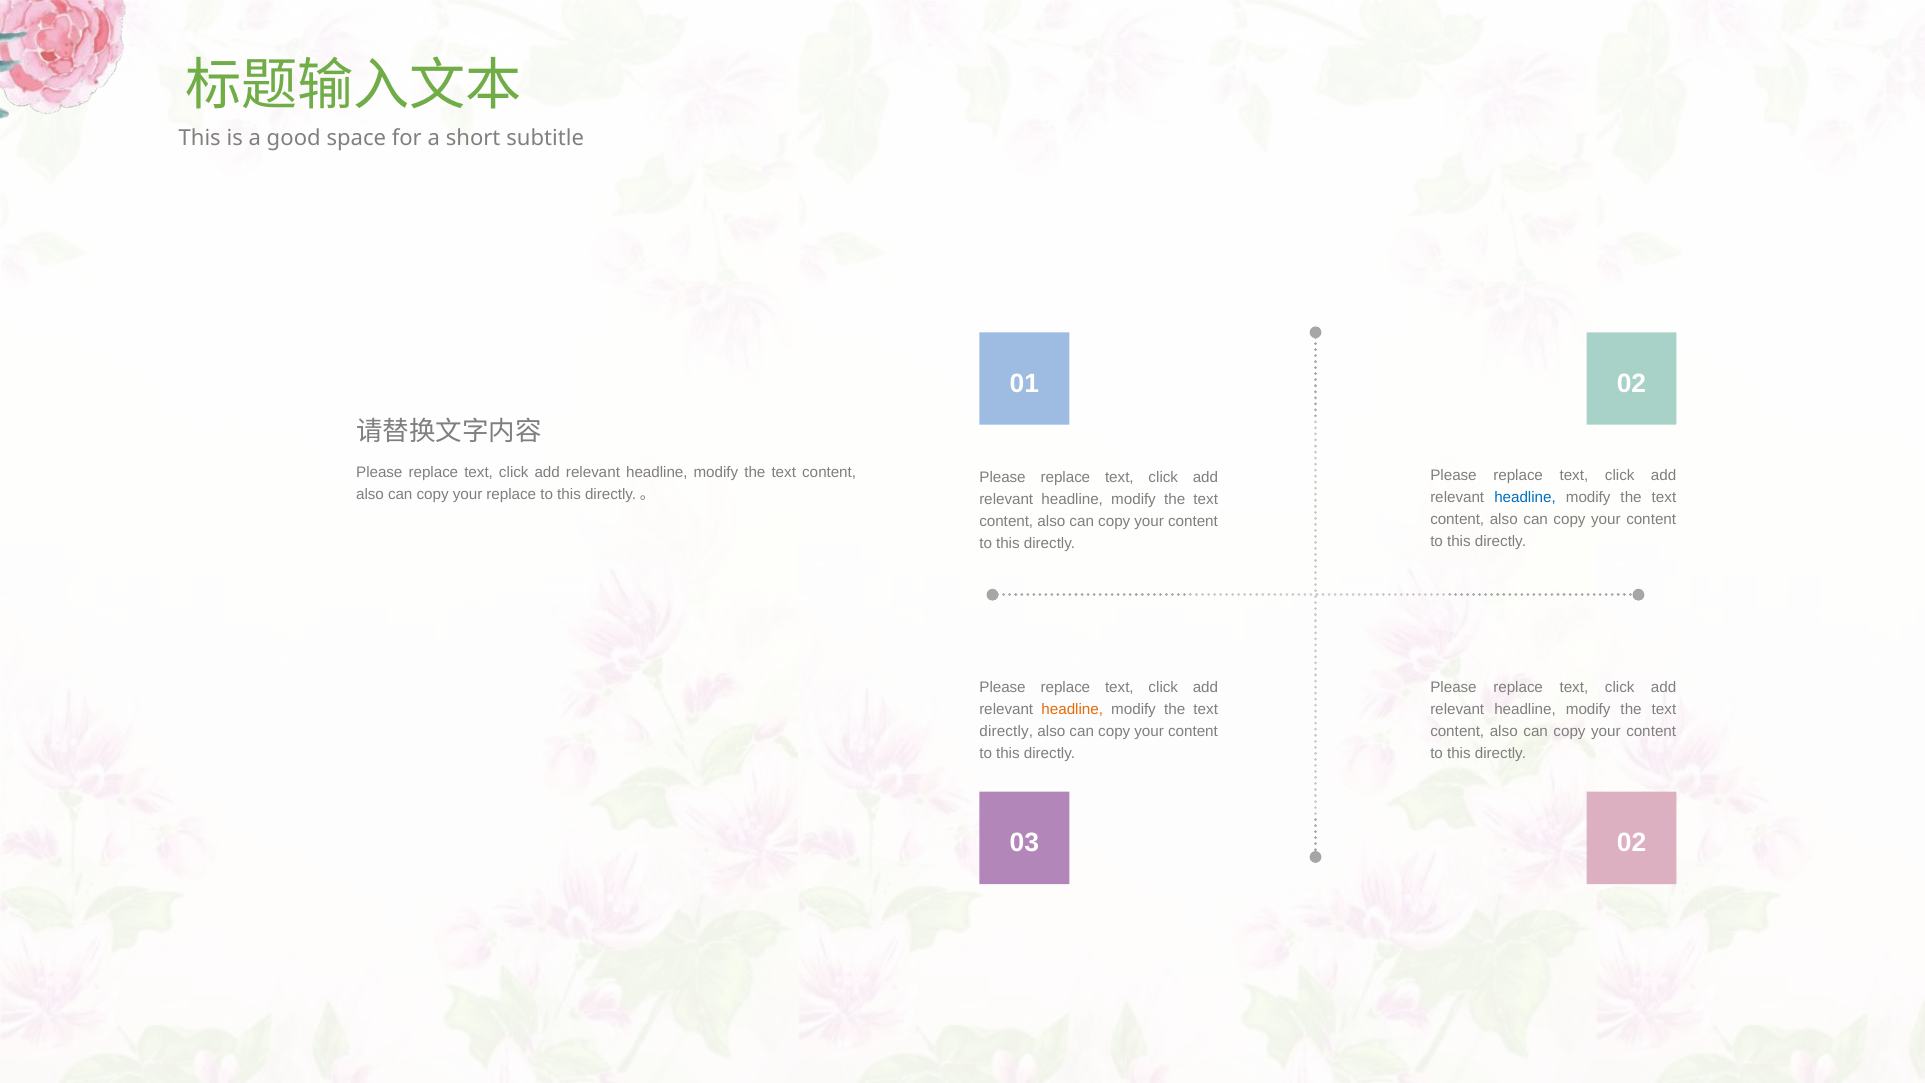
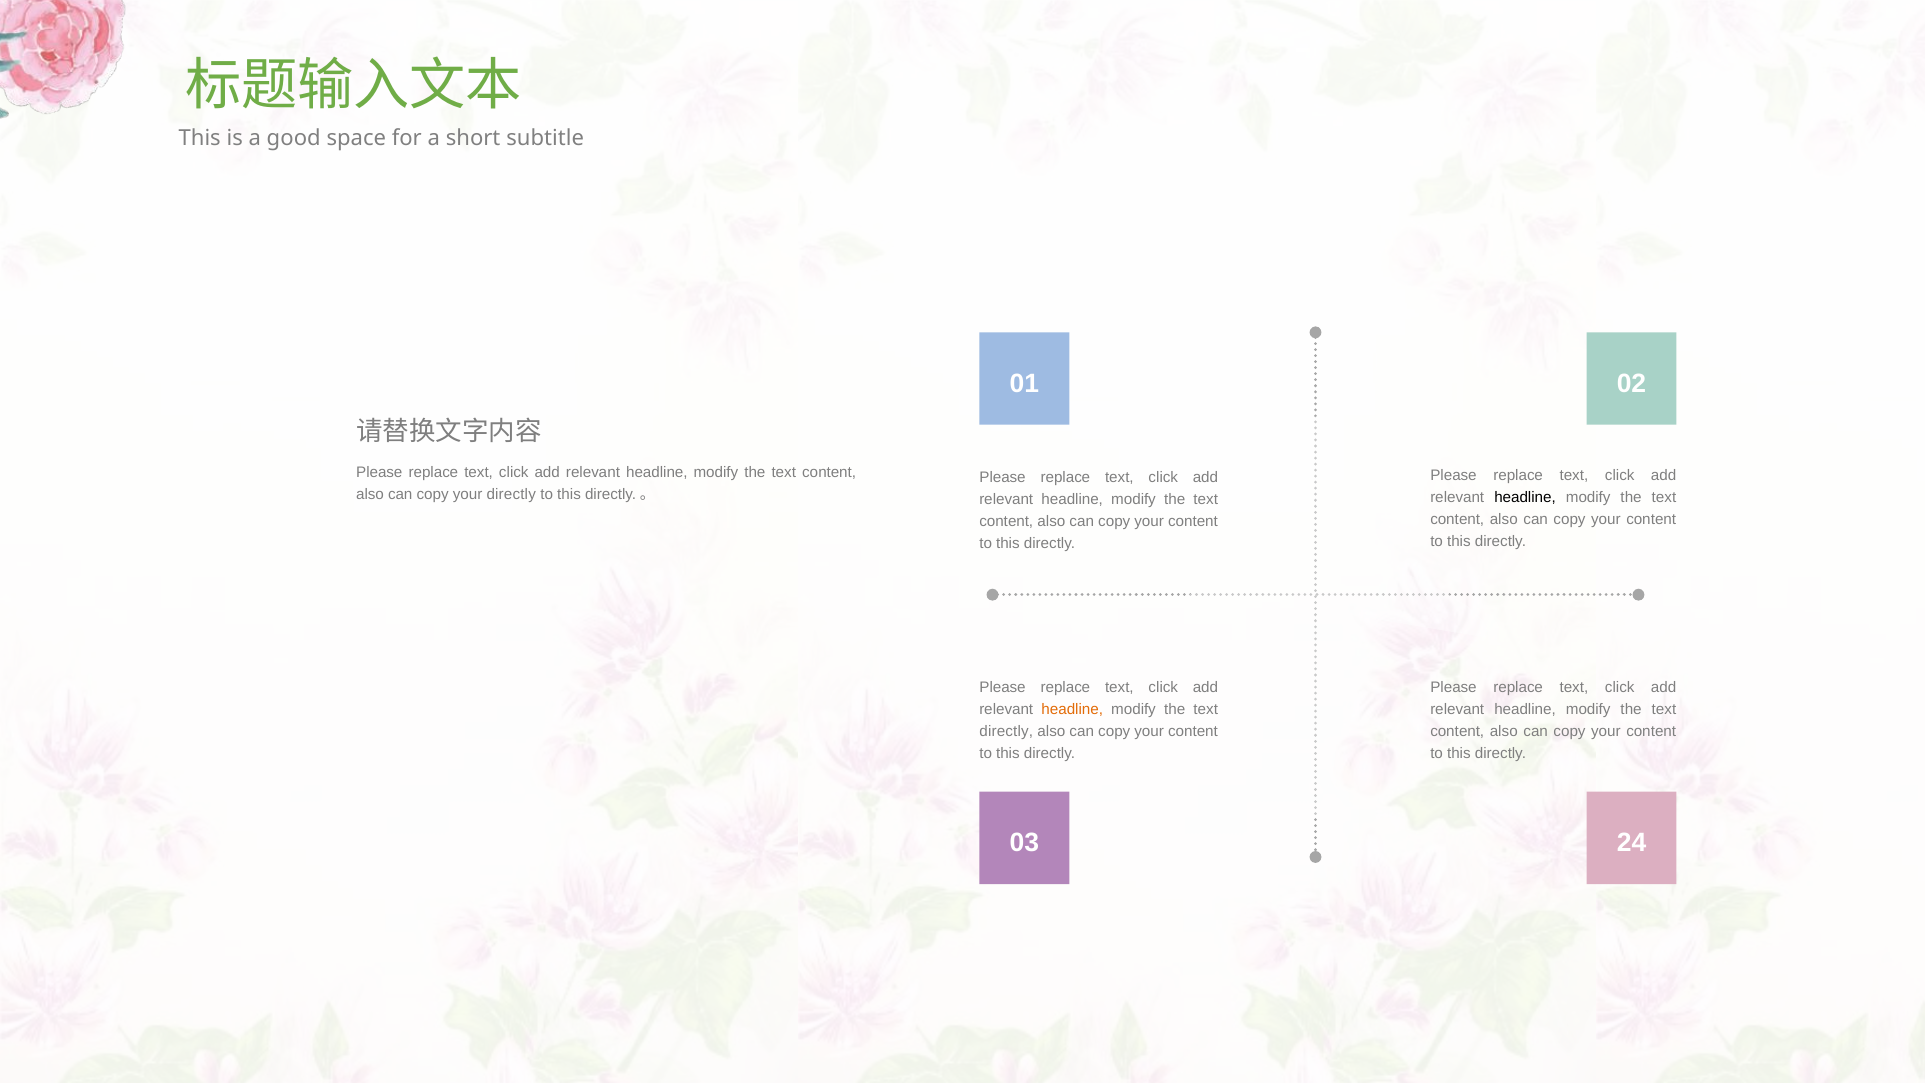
your replace: replace -> directly
headline at (1525, 498) colour: blue -> black
03 02: 02 -> 24
